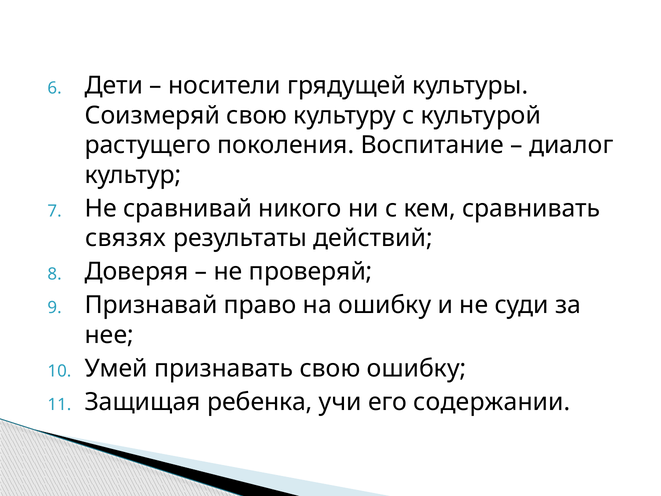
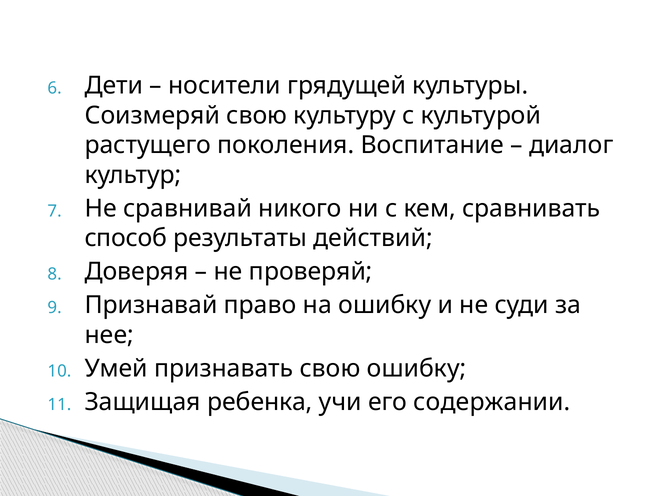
связях: связях -> способ
